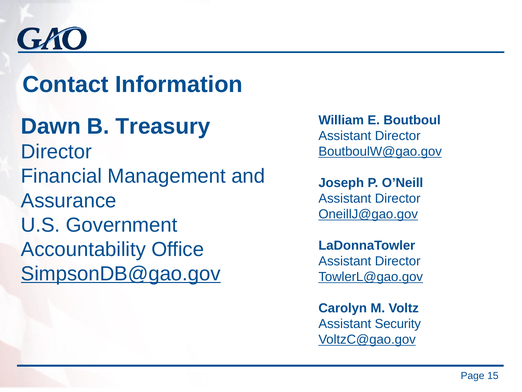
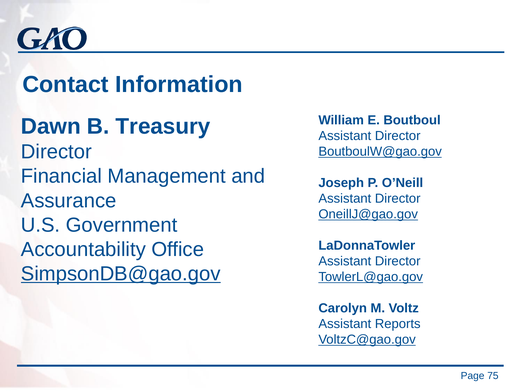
Security: Security -> Reports
15: 15 -> 75
